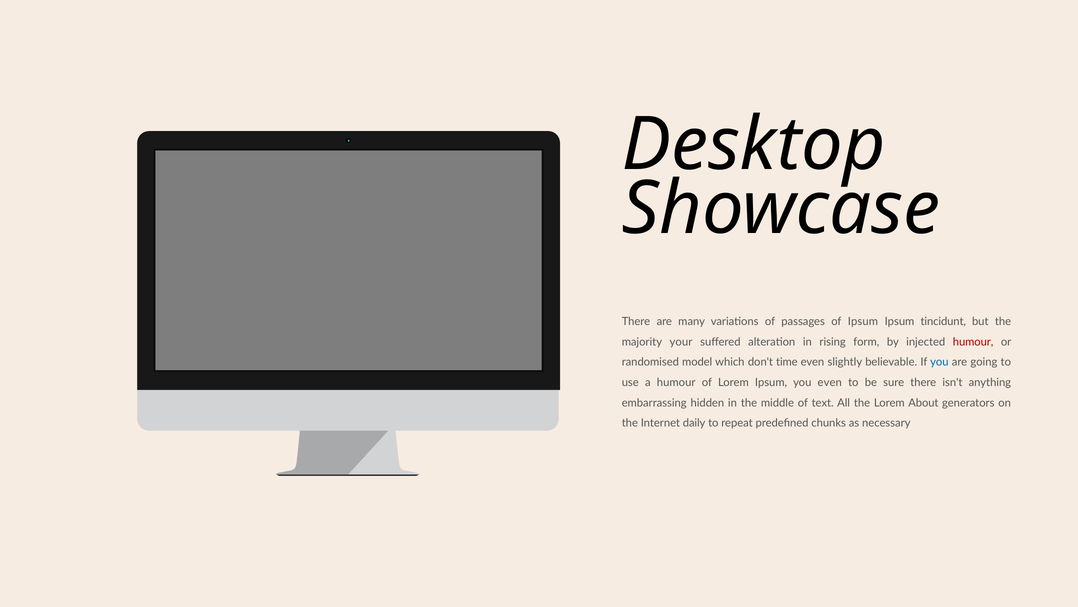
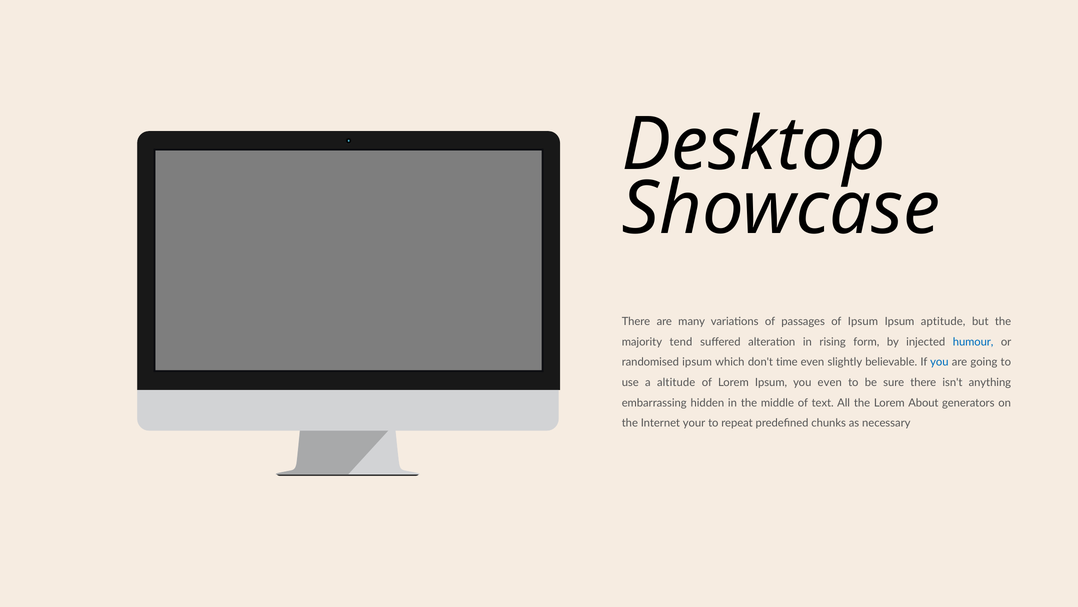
tincidunt: tincidunt -> aptitude
your: your -> tend
humour at (973, 342) colour: red -> blue
randomised model: model -> ipsum
a humour: humour -> altitude
daily: daily -> your
